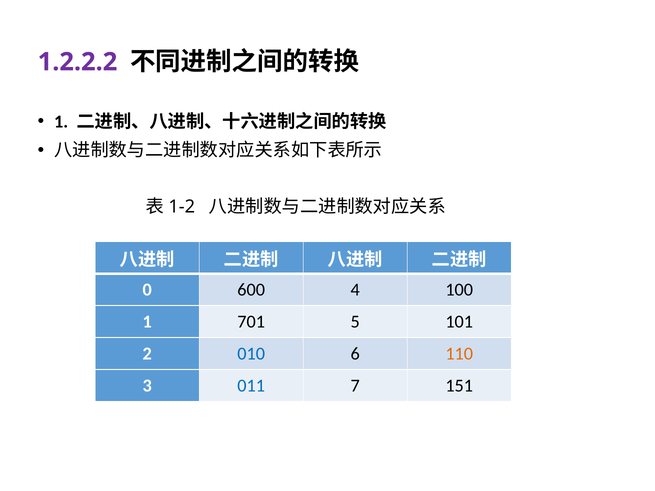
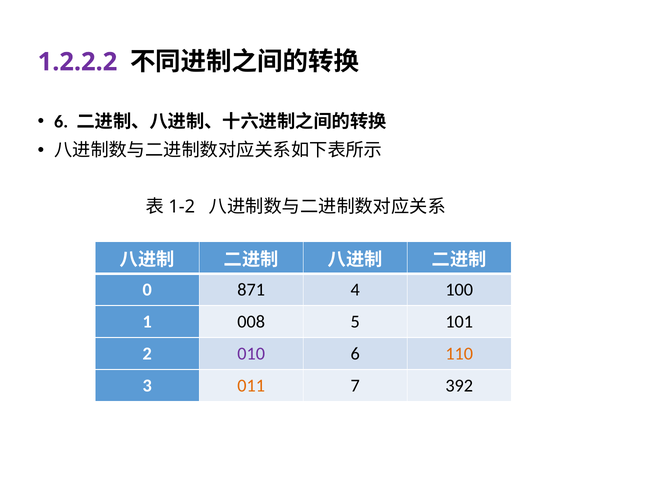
1 at (61, 122): 1 -> 6
600: 600 -> 871
701: 701 -> 008
010 colour: blue -> purple
011 colour: blue -> orange
151: 151 -> 392
